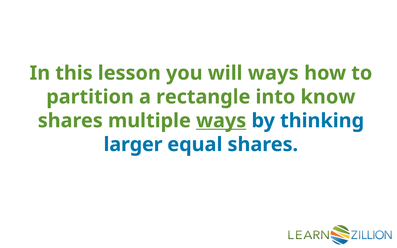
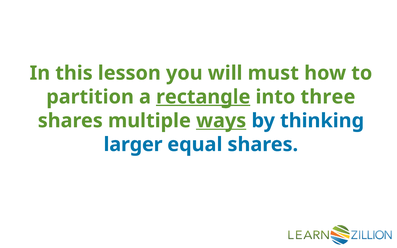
will ways: ways -> must
rectangle underline: none -> present
know: know -> three
